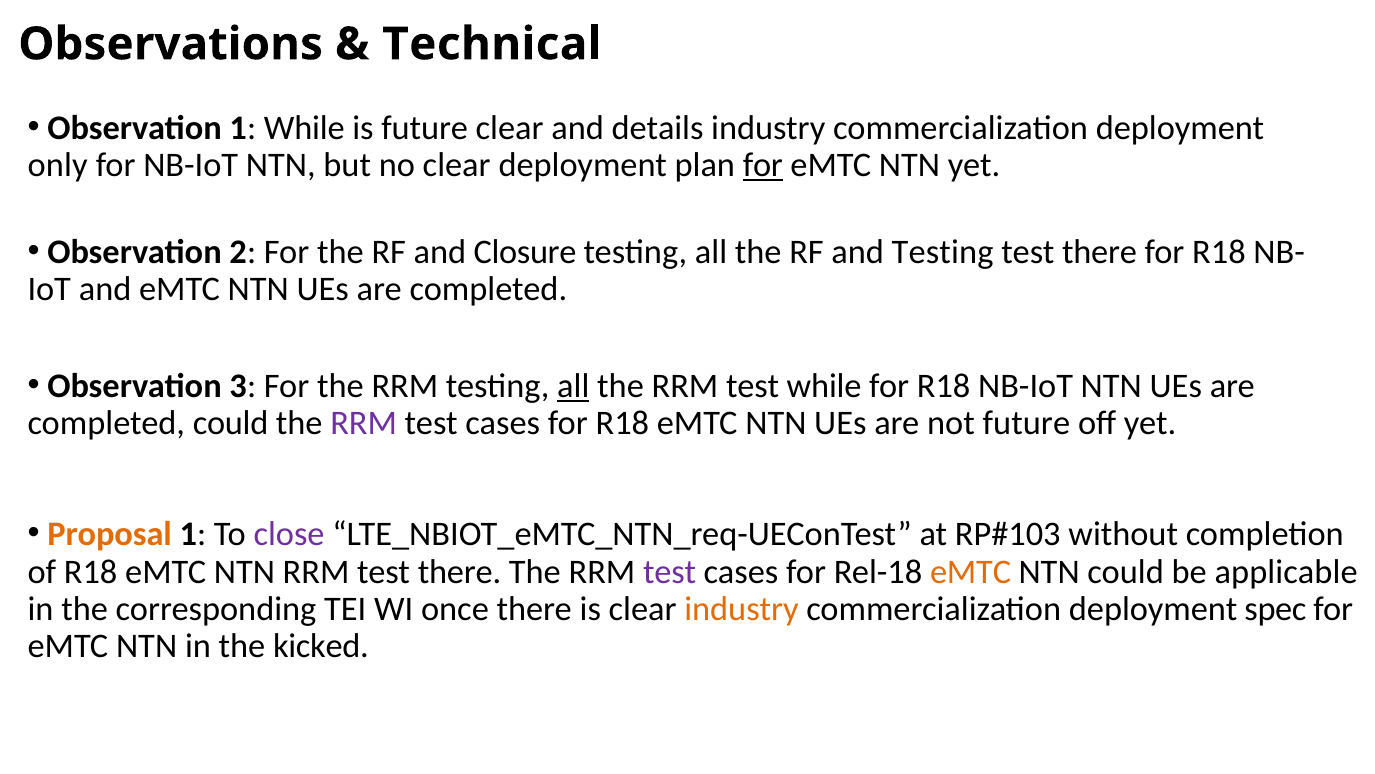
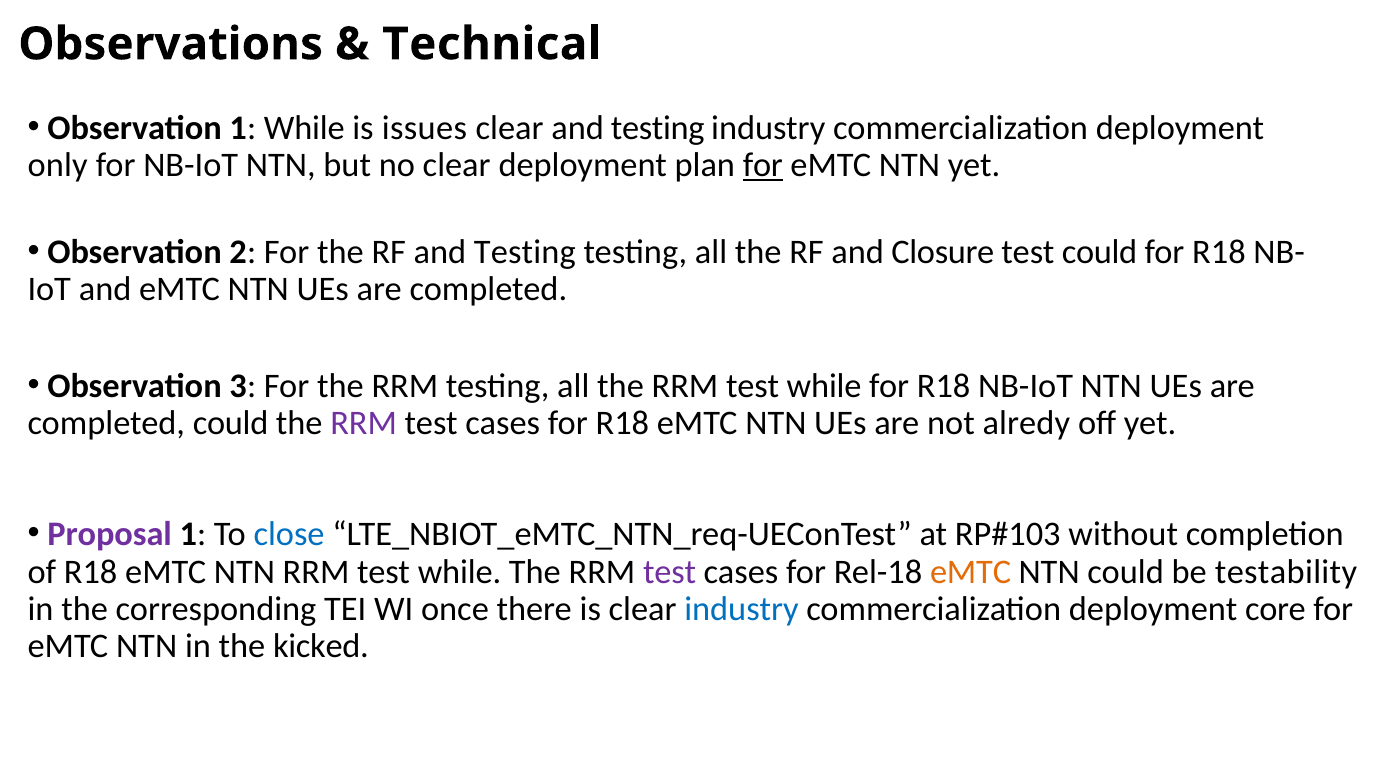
is future: future -> issues
clear and details: details -> testing
RF and Closure: Closure -> Testing
and Testing: Testing -> Closure
there at (1099, 252): there -> could
all at (573, 386) underline: present -> none
not future: future -> alredy
Proposal colour: orange -> purple
close colour: purple -> blue
NTN RRM test there: there -> while
applicable: applicable -> testability
industry at (741, 609) colour: orange -> blue
spec: spec -> core
